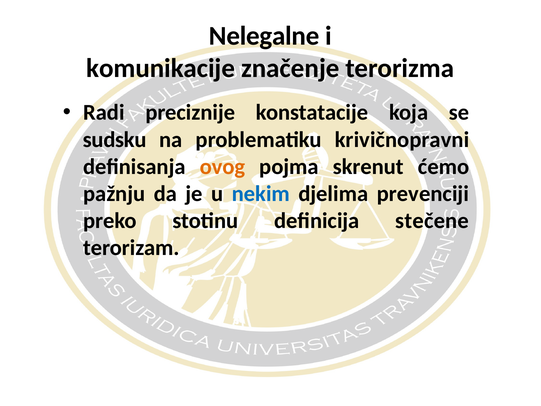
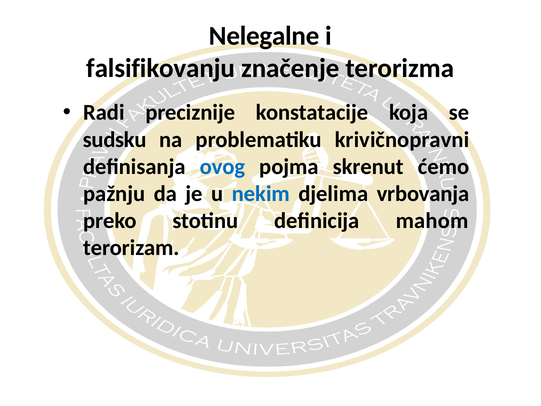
komunikacije: komunikacije -> falsifikovanju
ovog colour: orange -> blue
prevenciji: prevenciji -> vrbovanja
stečene: stečene -> mahom
